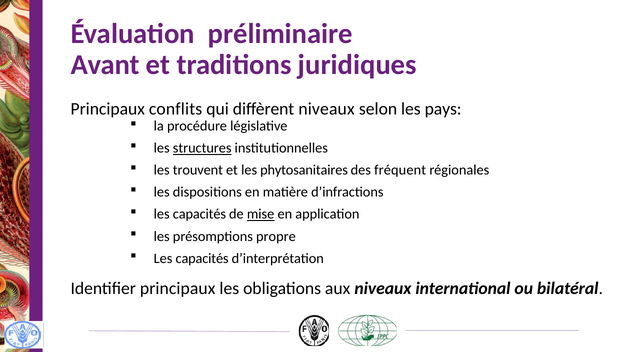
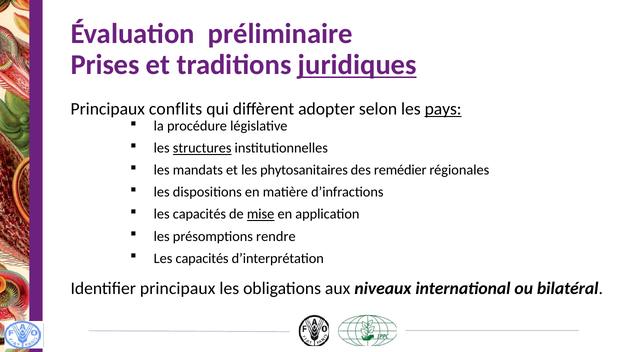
Avant: Avant -> Prises
juridiques underline: none -> present
diffèrent niveaux: niveaux -> adopter
pays underline: none -> present
trouvent: trouvent -> mandats
fréquent: fréquent -> remédier
propre: propre -> rendre
